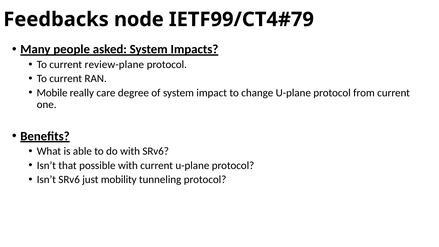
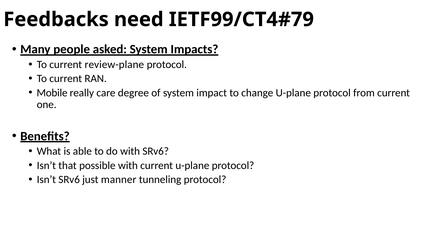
node: node -> need
mobility: mobility -> manner
